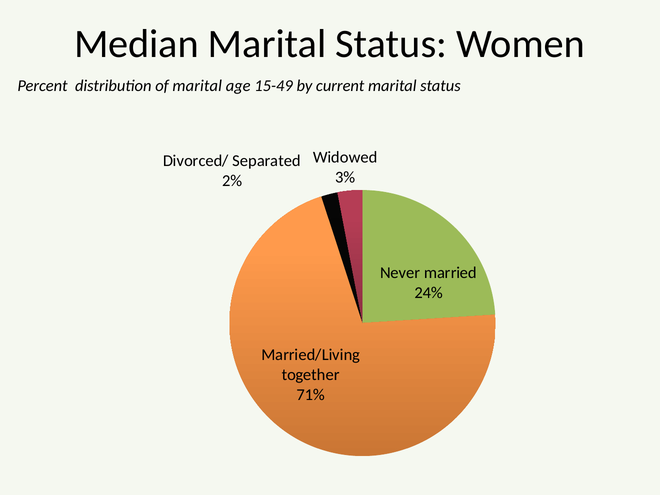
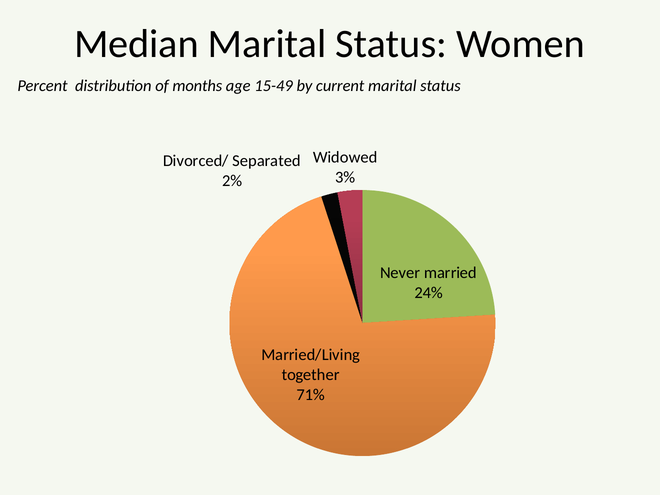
of marital: marital -> months
